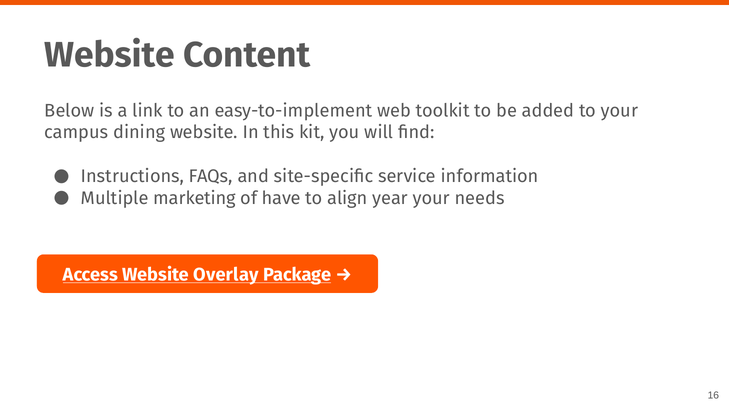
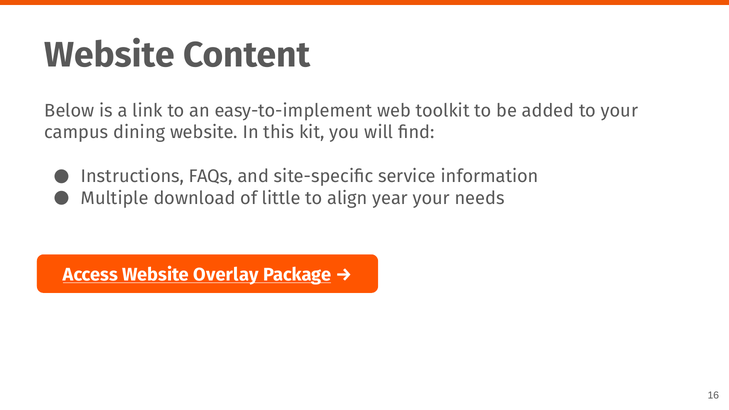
marketing: marketing -> download
have: have -> little
